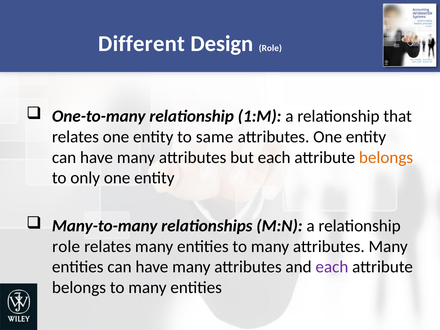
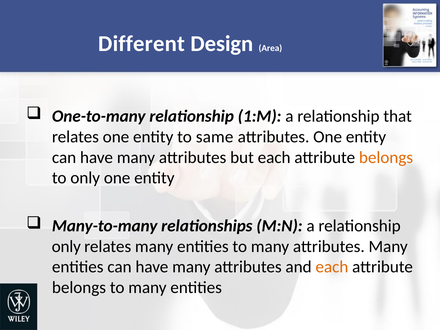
Design Role: Role -> Area
role at (66, 246): role -> only
each at (332, 267) colour: purple -> orange
